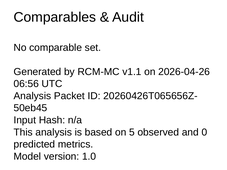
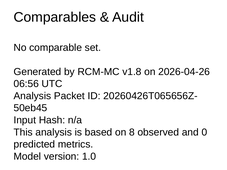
v1.1: v1.1 -> v1.8
5: 5 -> 8
